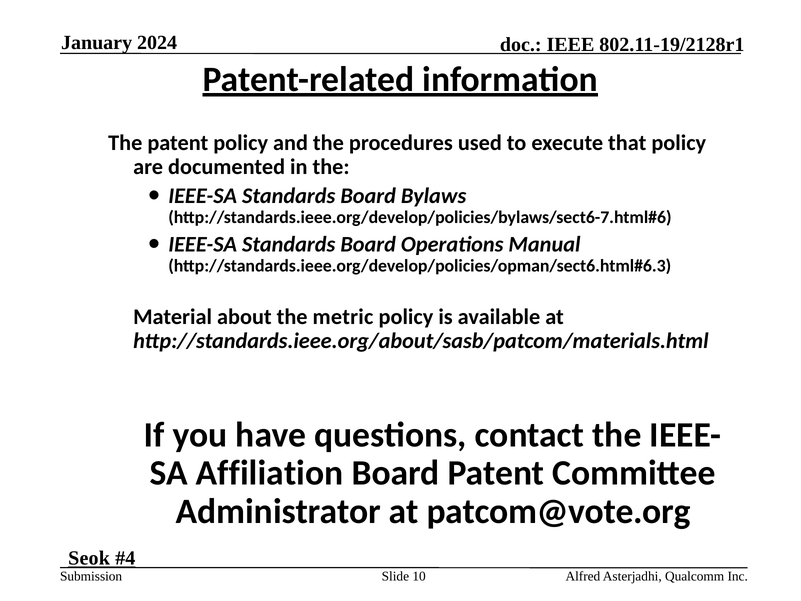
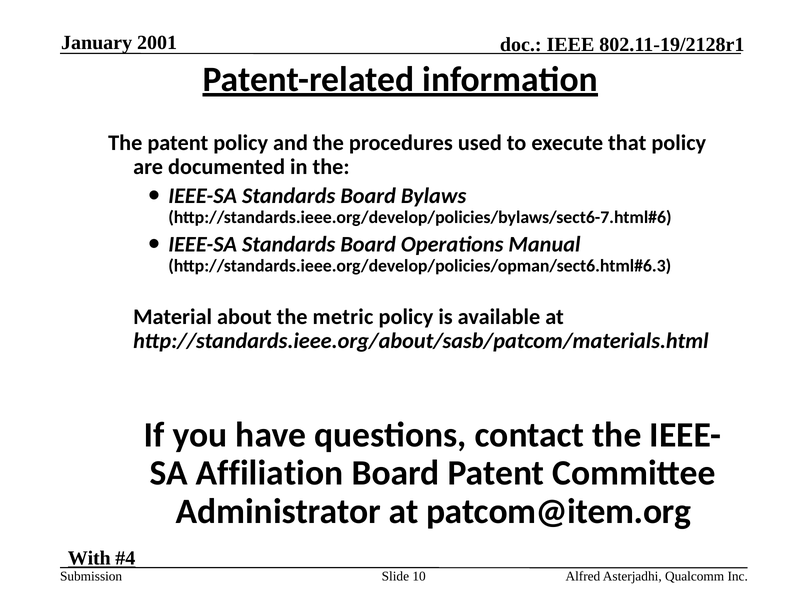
2024: 2024 -> 2001
patcom@vote.org: patcom@vote.org -> patcom@item.org
Seok: Seok -> With
